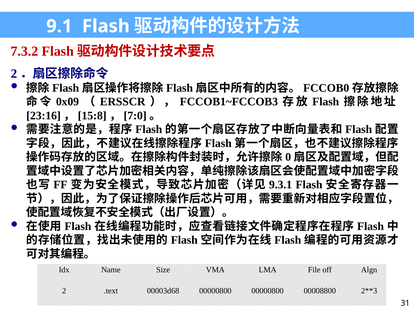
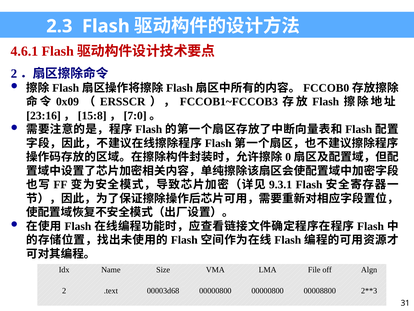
9.1: 9.1 -> 2.3
7.3.2: 7.3.2 -> 4.6.1
